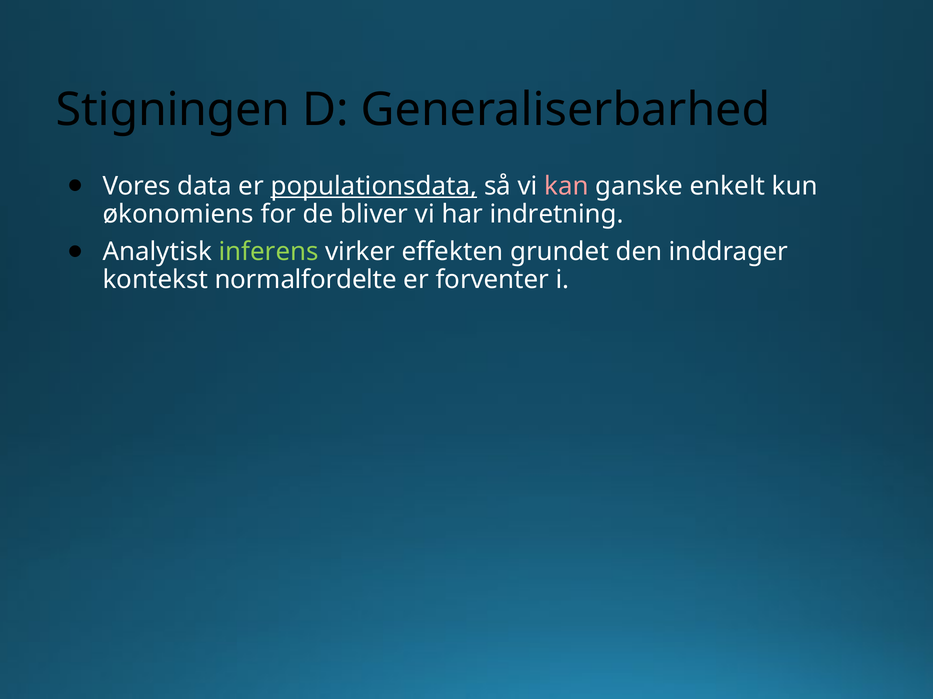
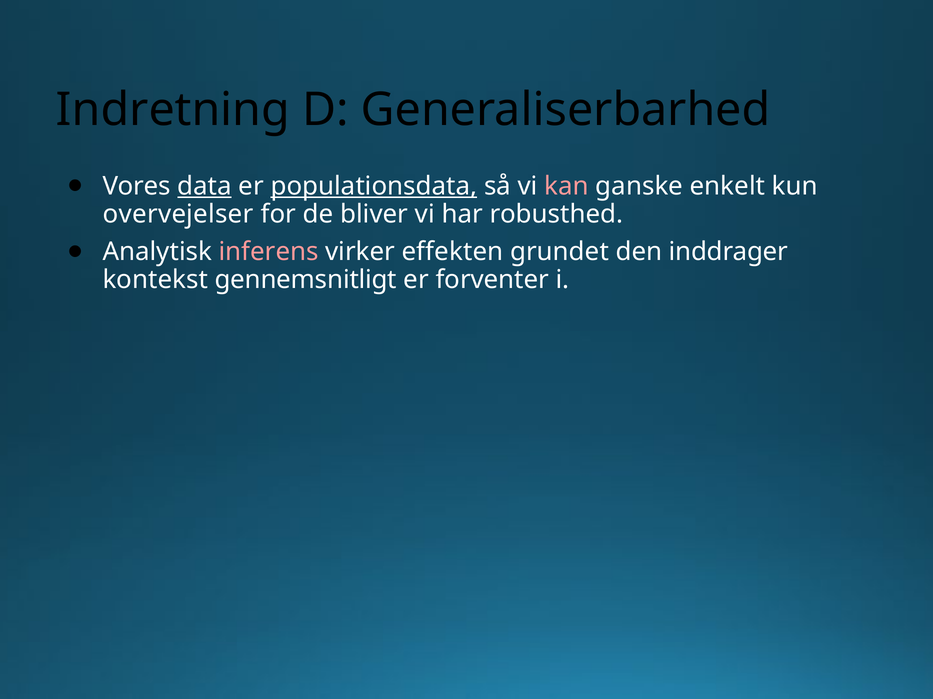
Stigningen: Stigningen -> Indretning
data underline: none -> present
økonomiens: økonomiens -> overvejelser
indretning: indretning -> robusthed
inferens colour: light green -> pink
normalfordelte: normalfordelte -> gennemsnitligt
